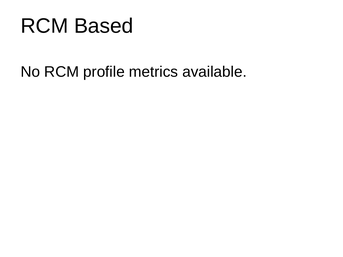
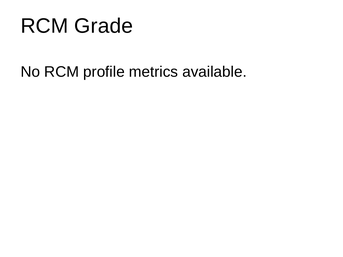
Based: Based -> Grade
